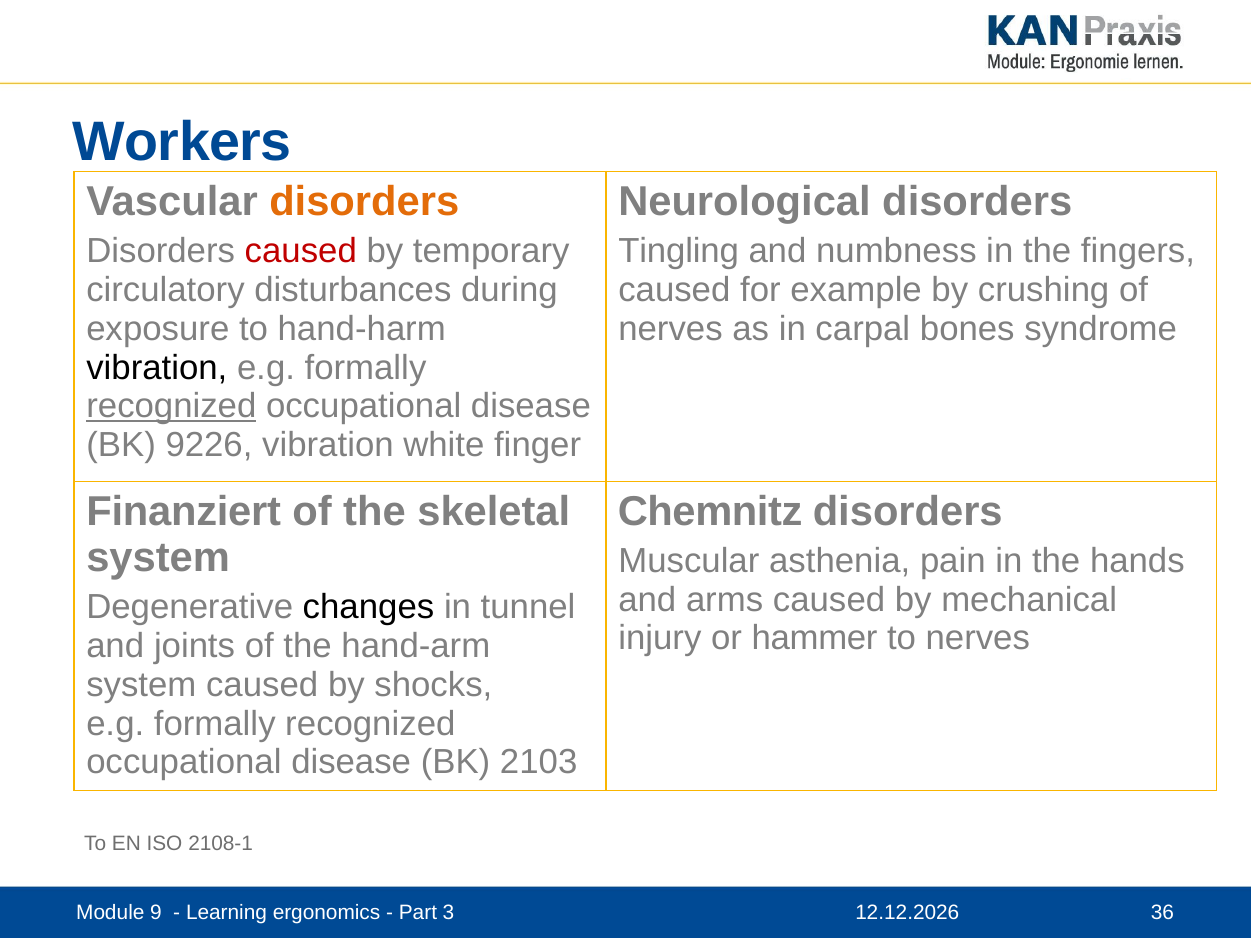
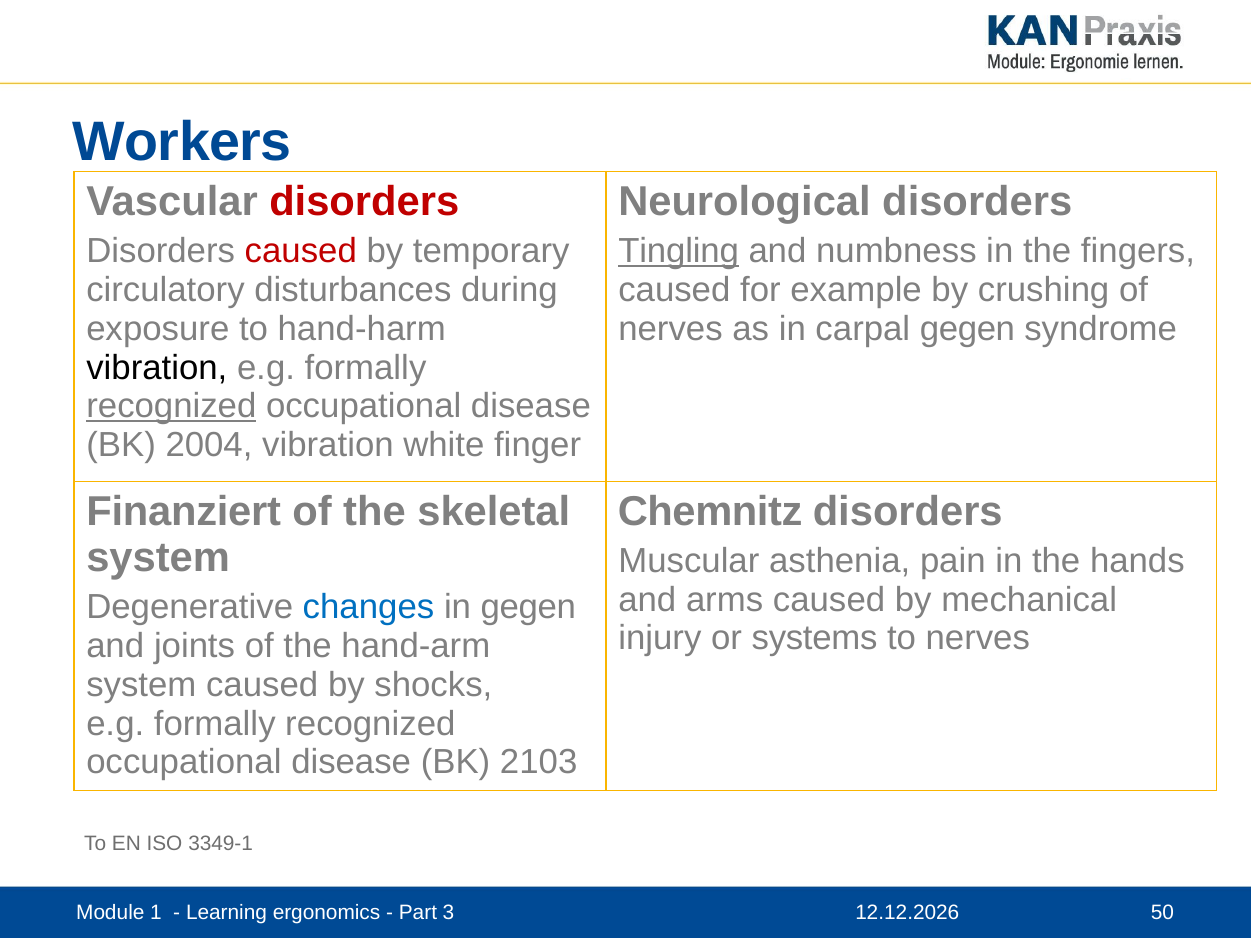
disorders at (364, 202) colour: orange -> red
Tingling underline: none -> present
carpal bones: bones -> gegen
9226: 9226 -> 2004
changes colour: black -> blue
in tunnel: tunnel -> gegen
hammer: hammer -> systems
2108-1: 2108-1 -> 3349-1
9: 9 -> 1
36: 36 -> 50
